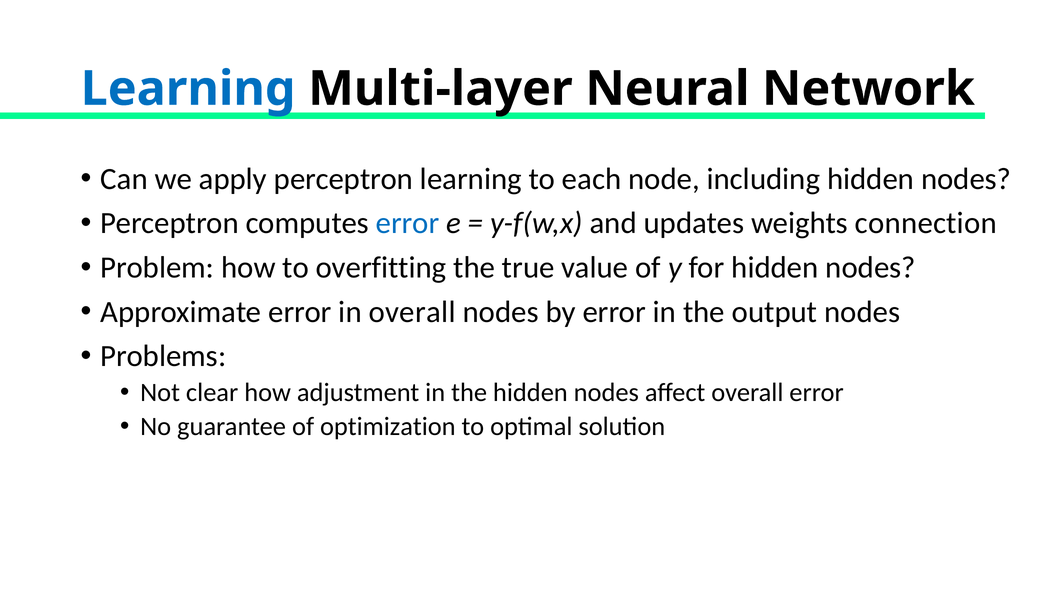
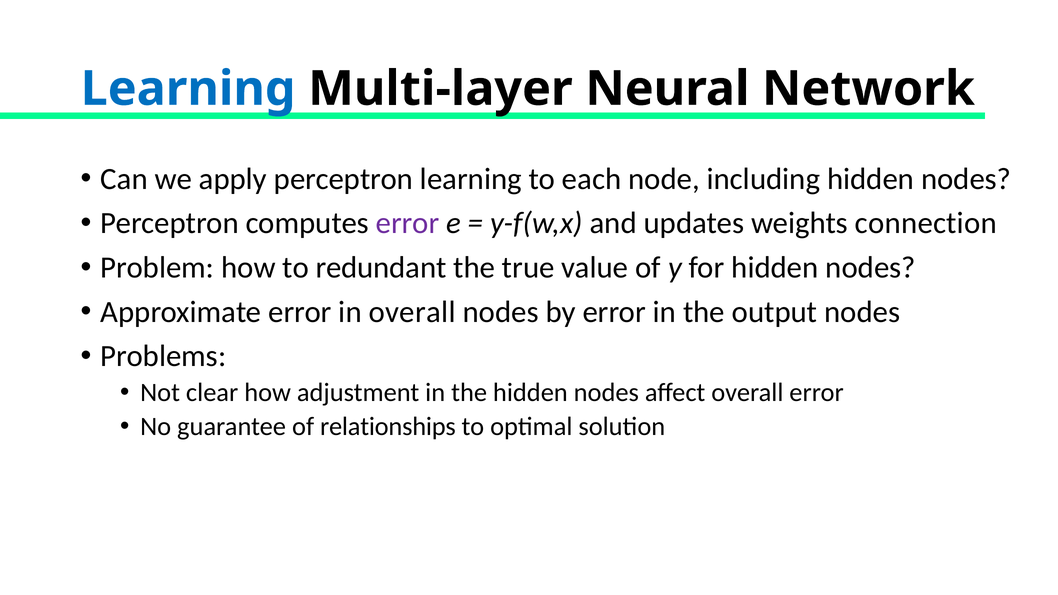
error at (408, 223) colour: blue -> purple
overfitting: overfitting -> redundant
optimization: optimization -> relationships
